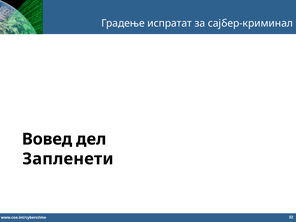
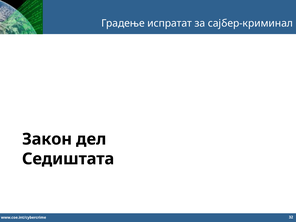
Вовед: Вовед -> Закон
Запленети: Запленети -> Седиштата
